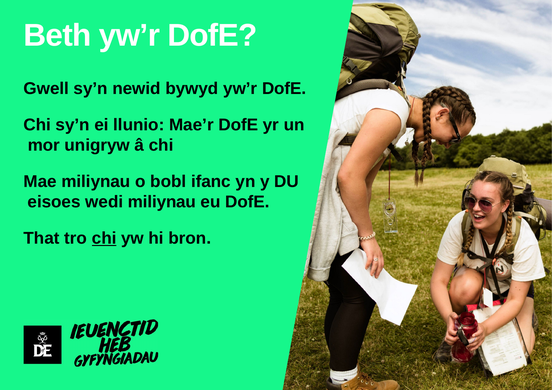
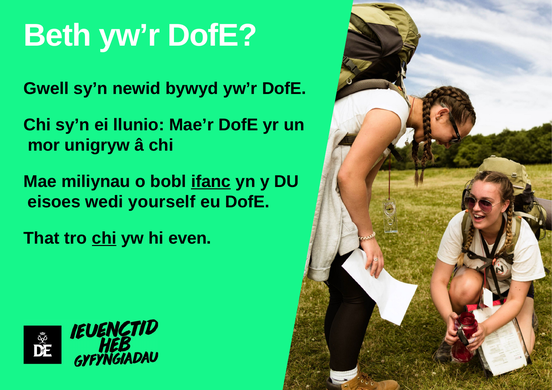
ifanc underline: none -> present
wedi miliynau: miliynau -> yourself
bron: bron -> even
